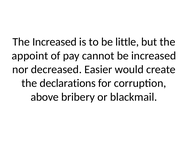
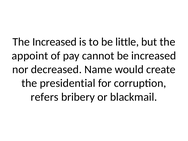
Easier: Easier -> Name
declarations: declarations -> presidential
above: above -> refers
